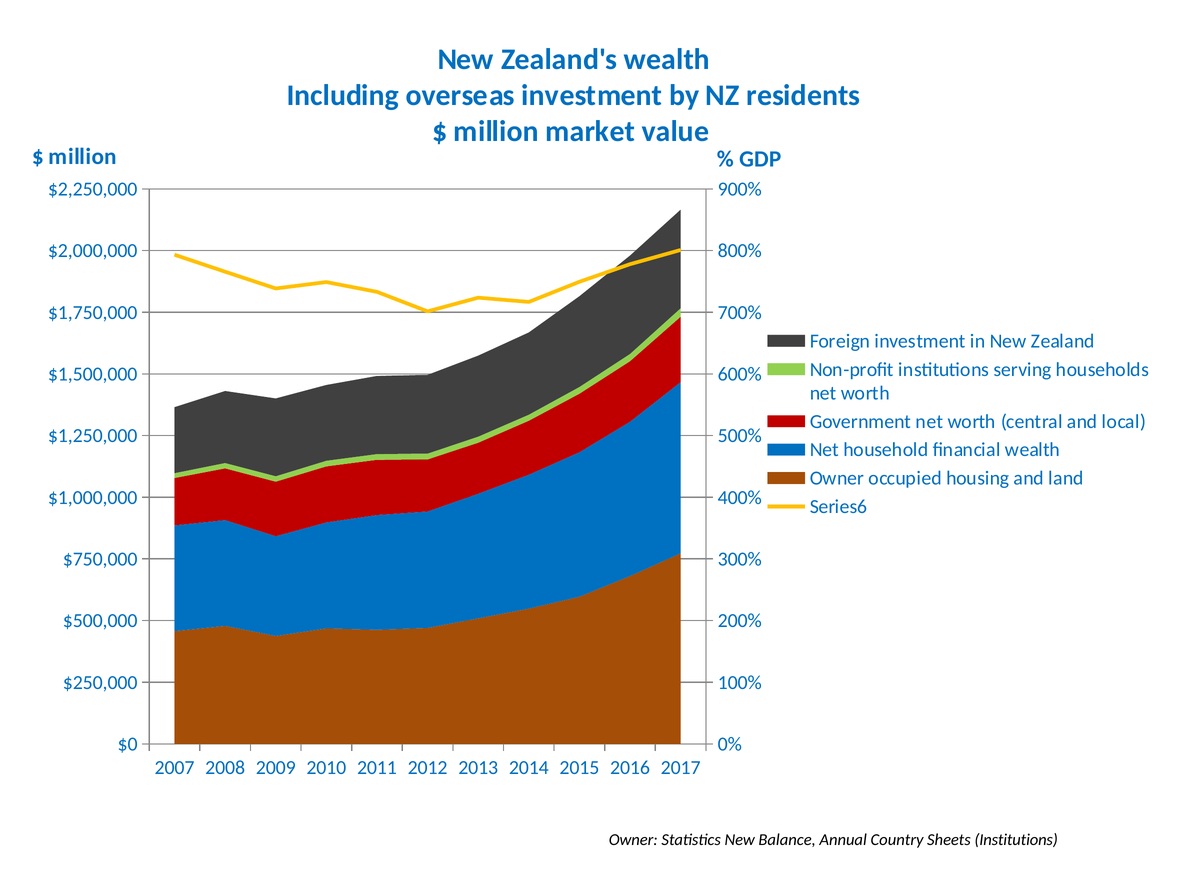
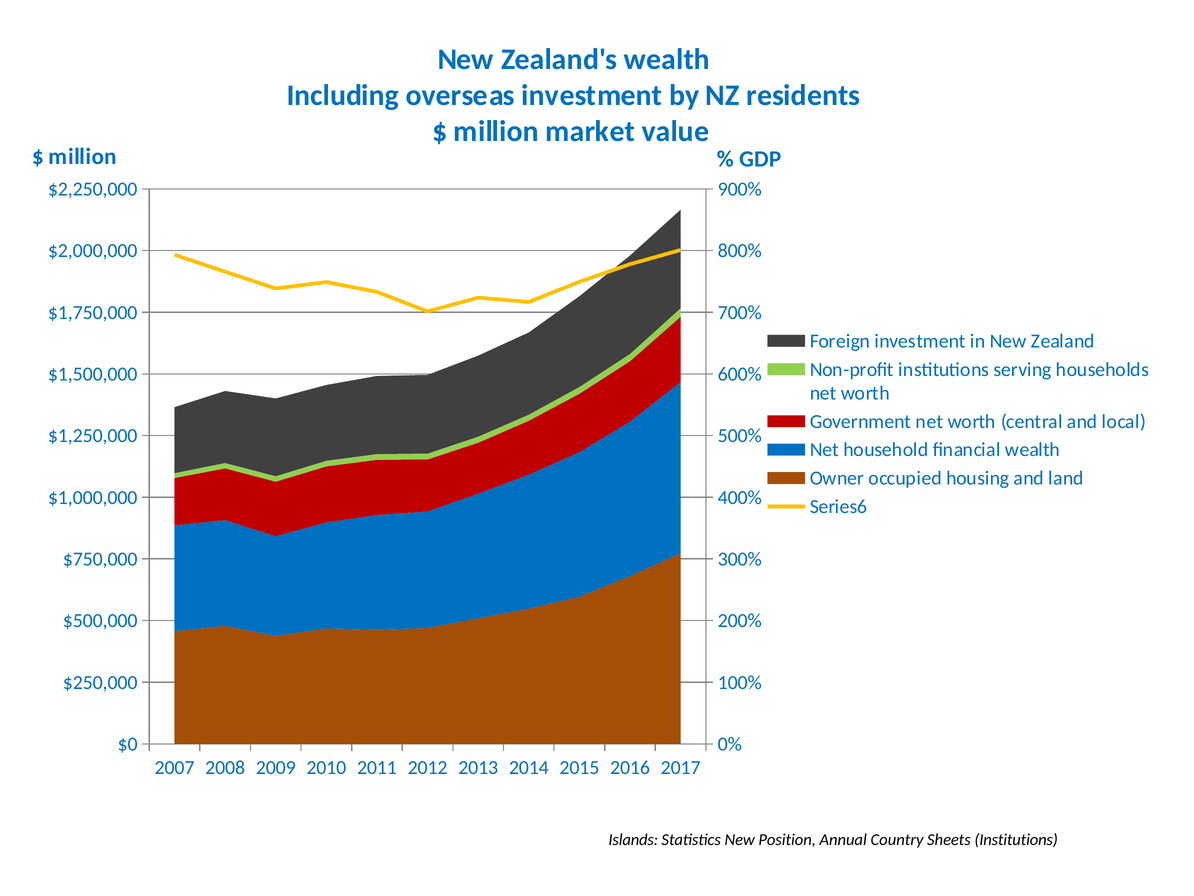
Owner at (633, 839): Owner -> Islands
Balance: Balance -> Position
